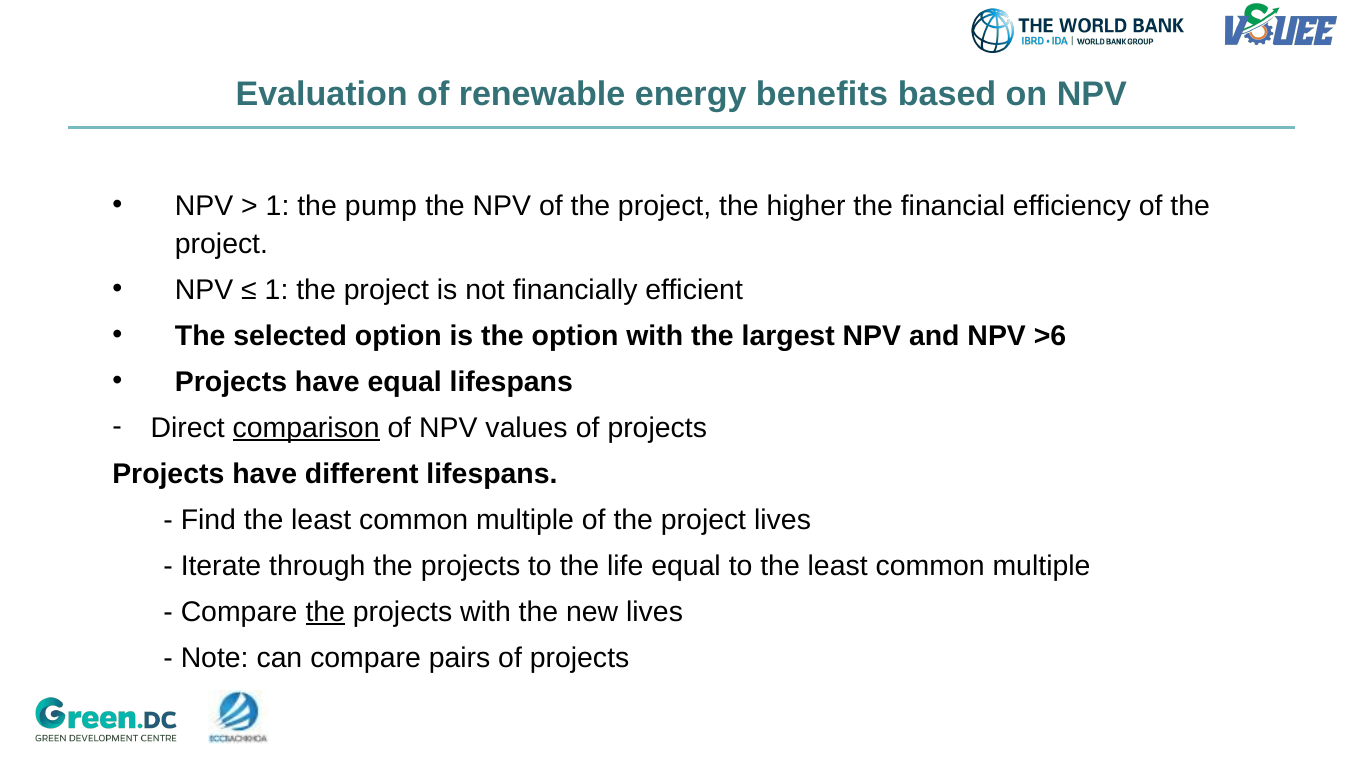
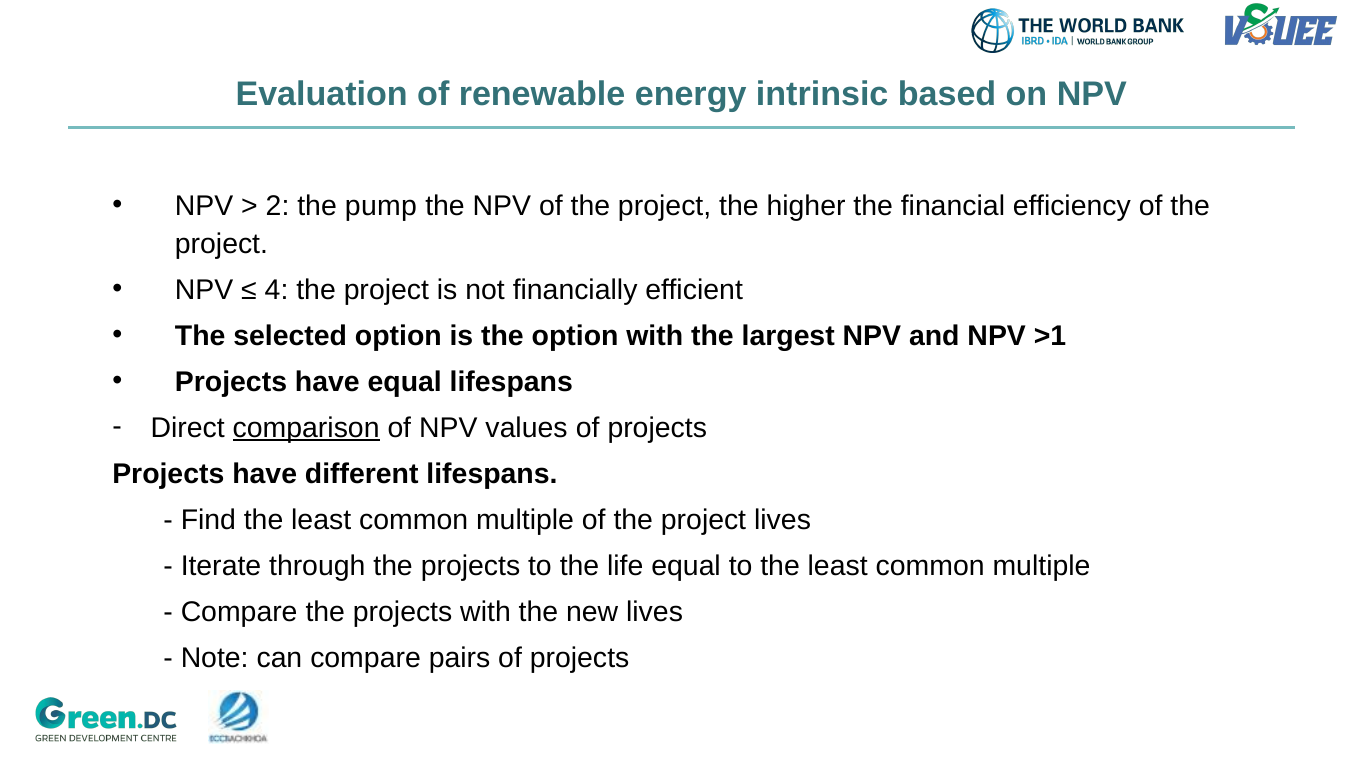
benefits: benefits -> intrinsic
1 at (278, 206): 1 -> 2
1 at (277, 290): 1 -> 4
>6: >6 -> >1
the at (325, 612) underline: present -> none
